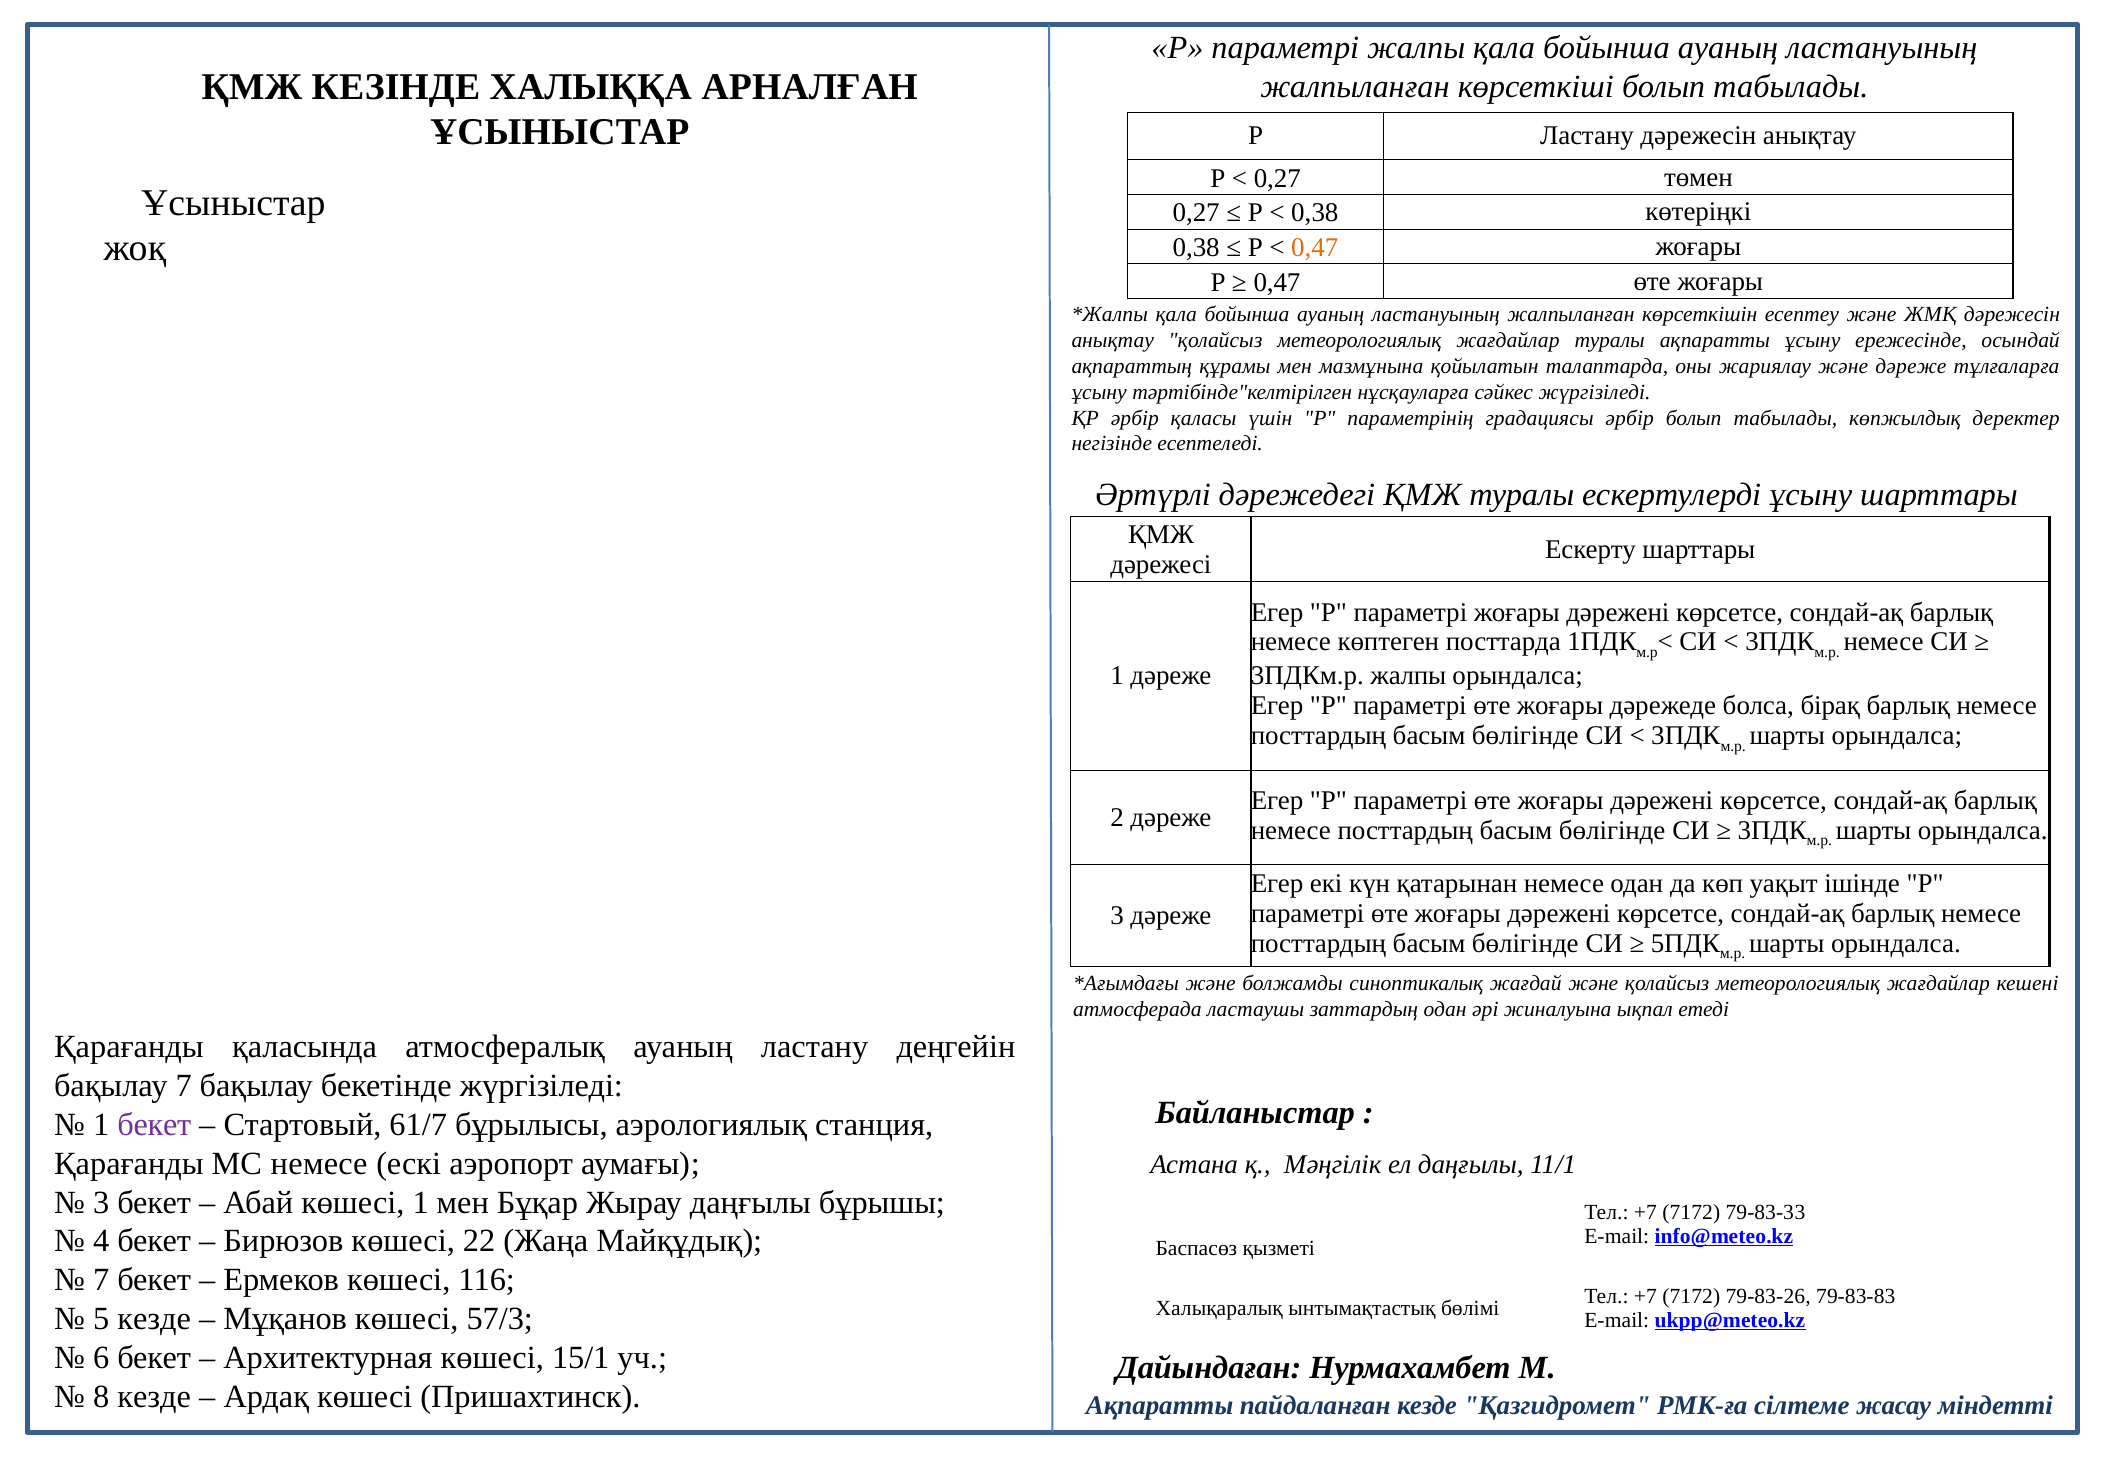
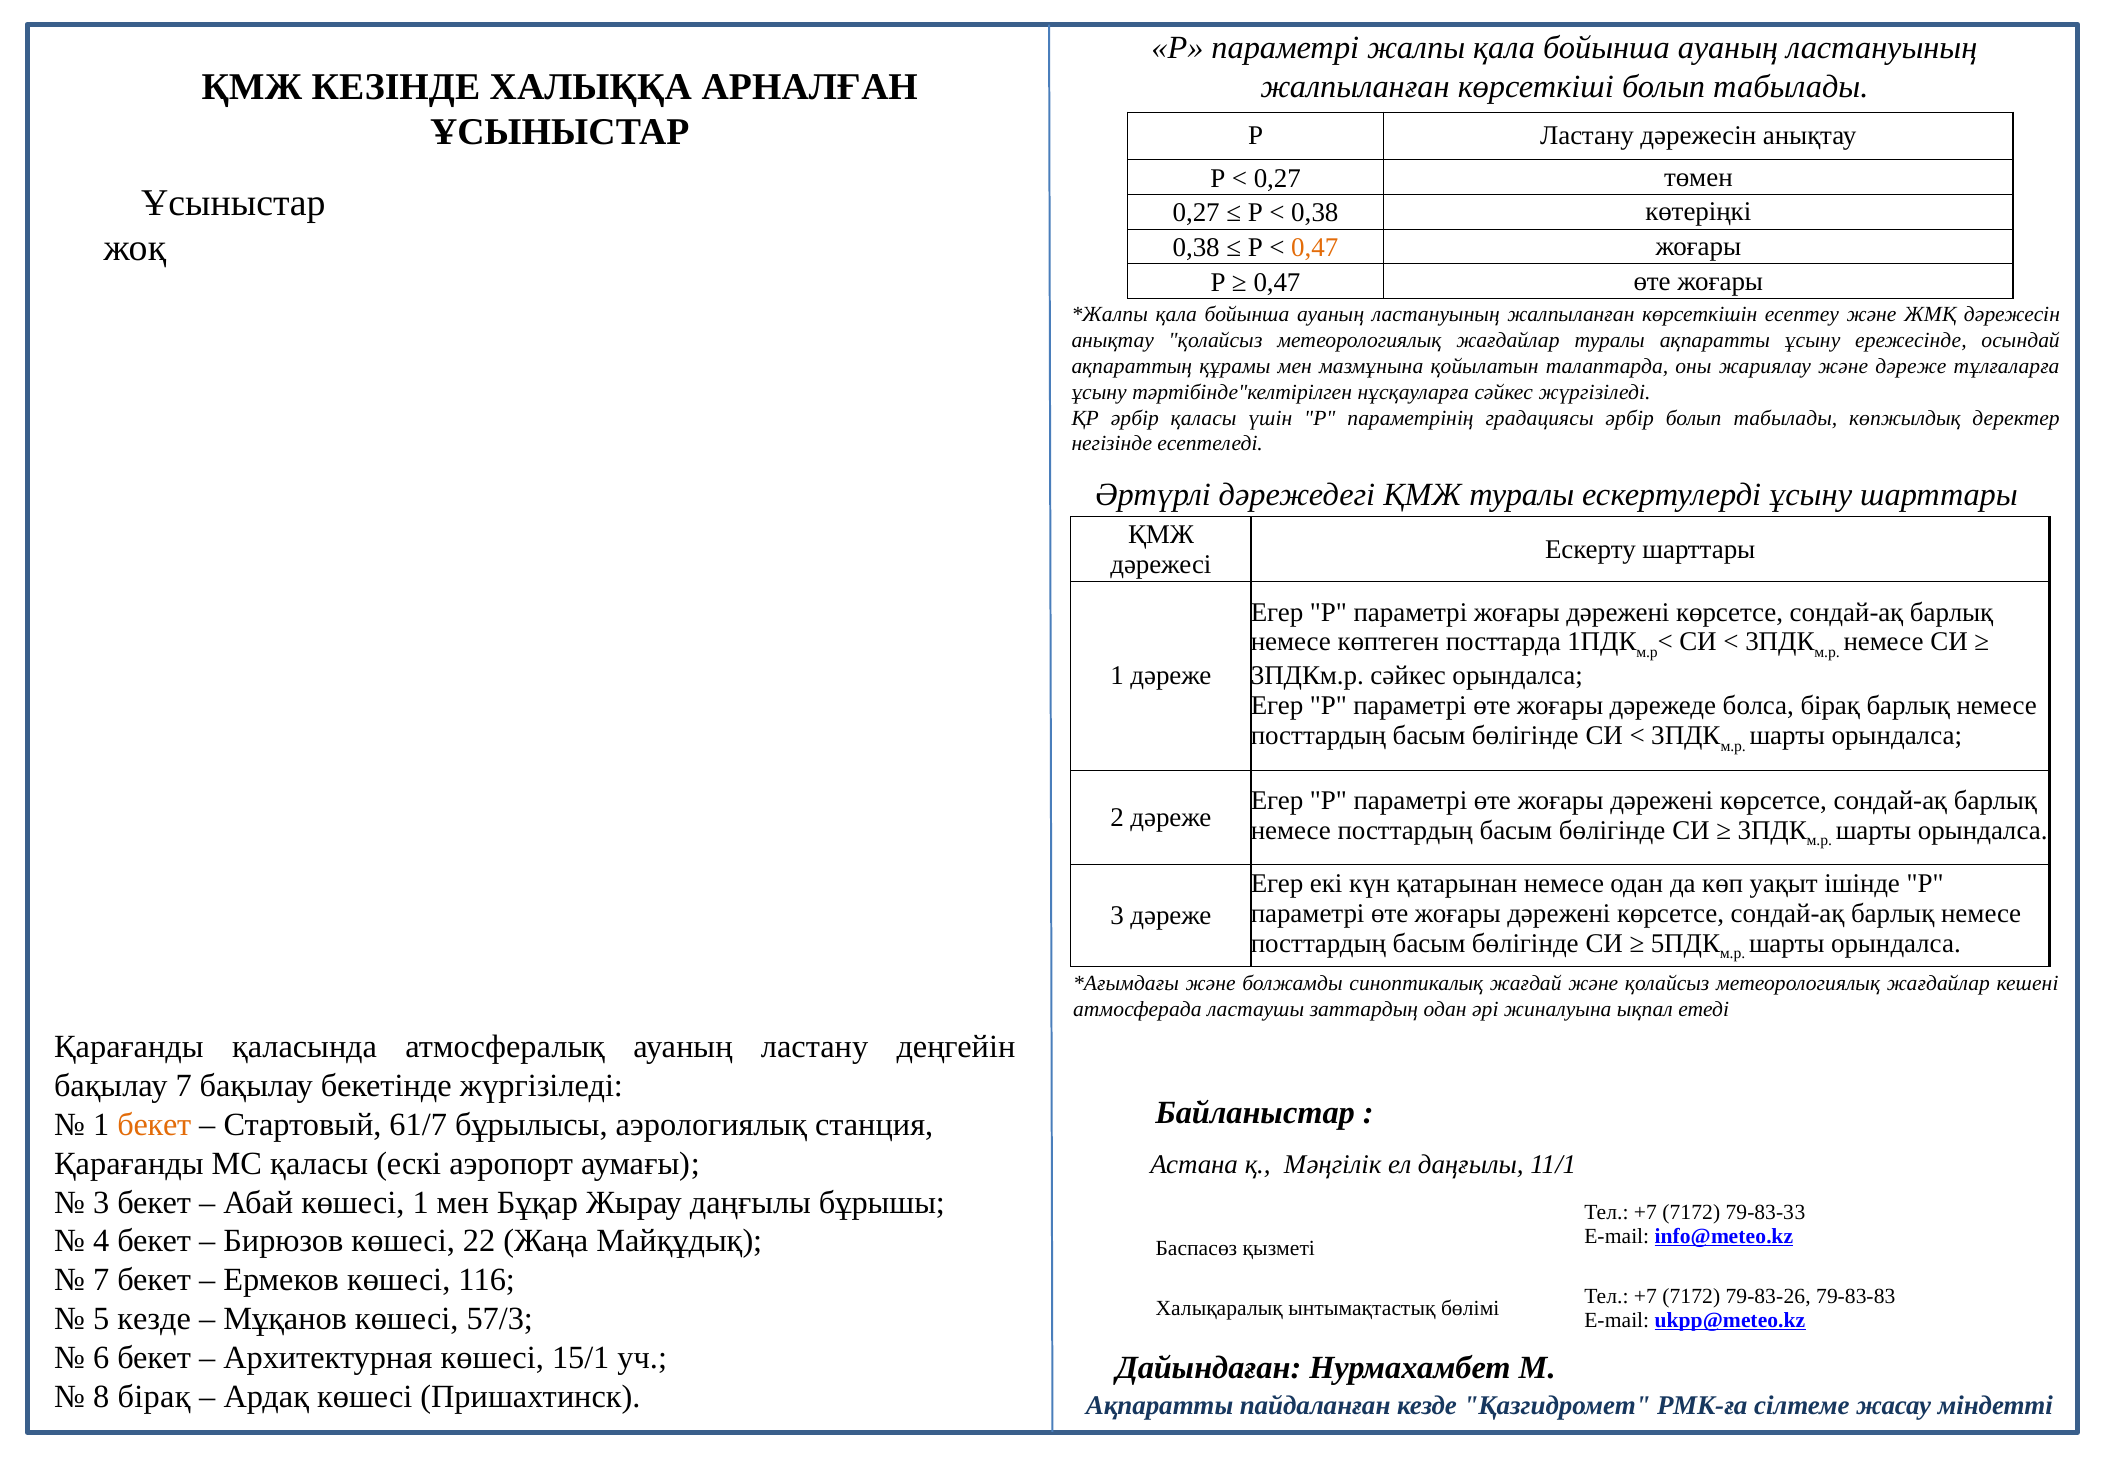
3ПДКм.р жалпы: жалпы -> сәйкес
бекет at (154, 1125) colour: purple -> orange
МС немесе: немесе -> қаласы
8 кезде: кезде -> бірақ
